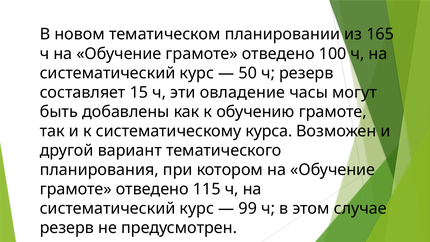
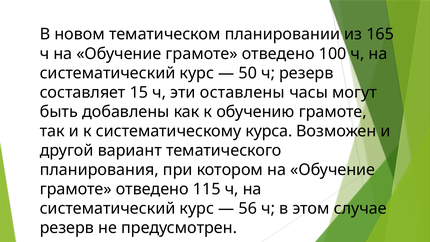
овладение: овладение -> оставлены
99: 99 -> 56
